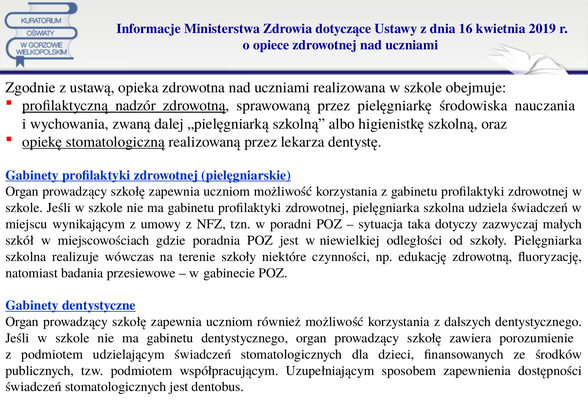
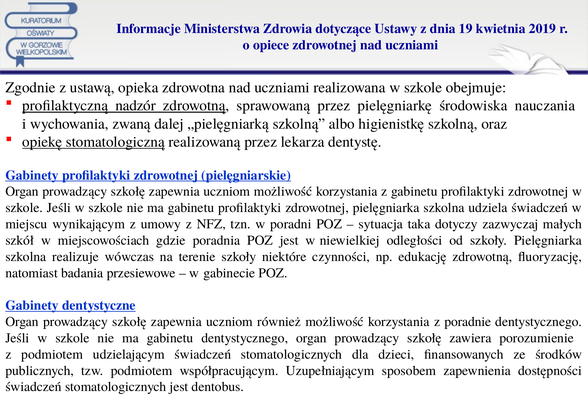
16: 16 -> 19
dalszych: dalszych -> poradnie
